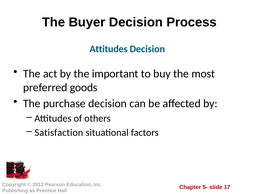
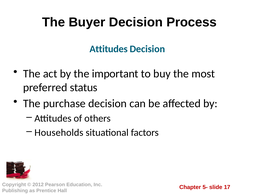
goods: goods -> status
Satisfaction: Satisfaction -> Households
